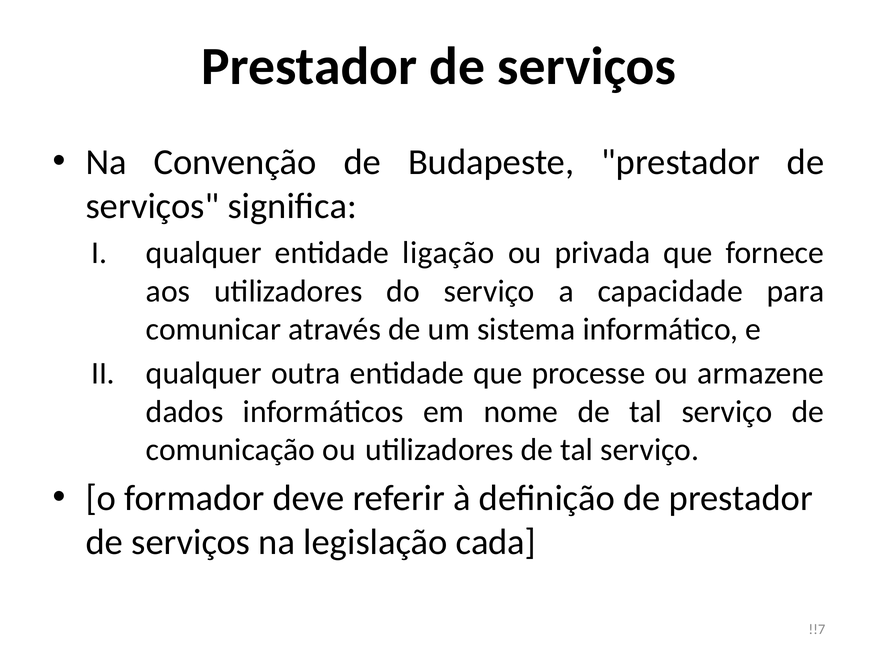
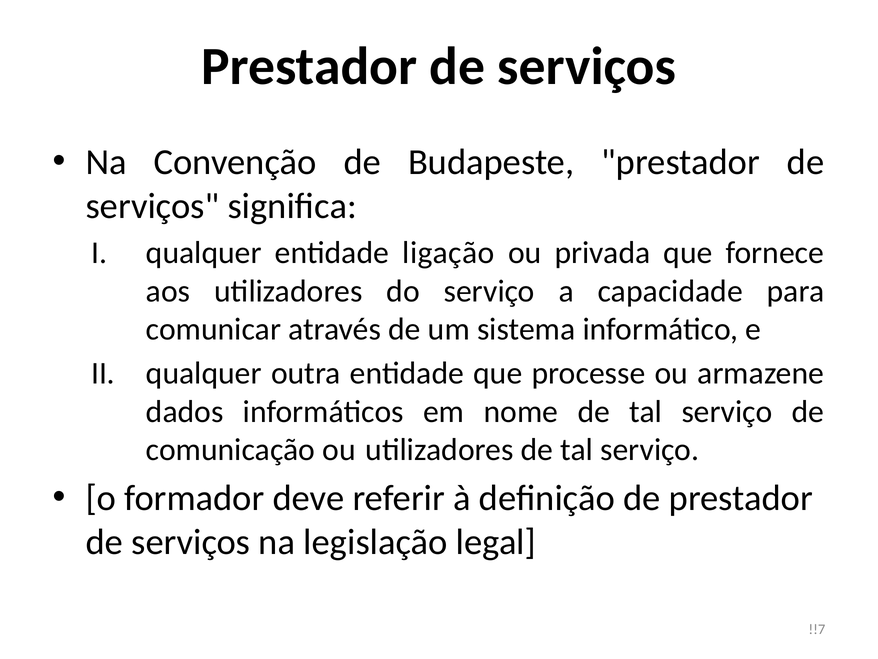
cada: cada -> legal
